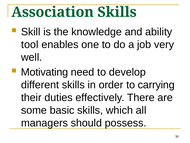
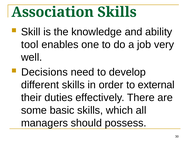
Motivating: Motivating -> Decisions
carrying: carrying -> external
